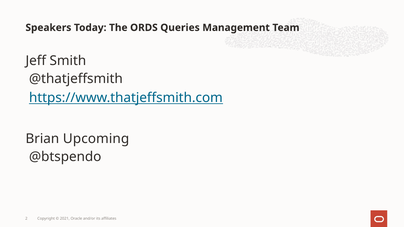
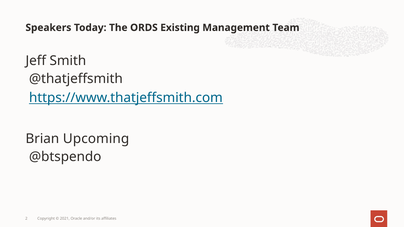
Queries: Queries -> Existing
